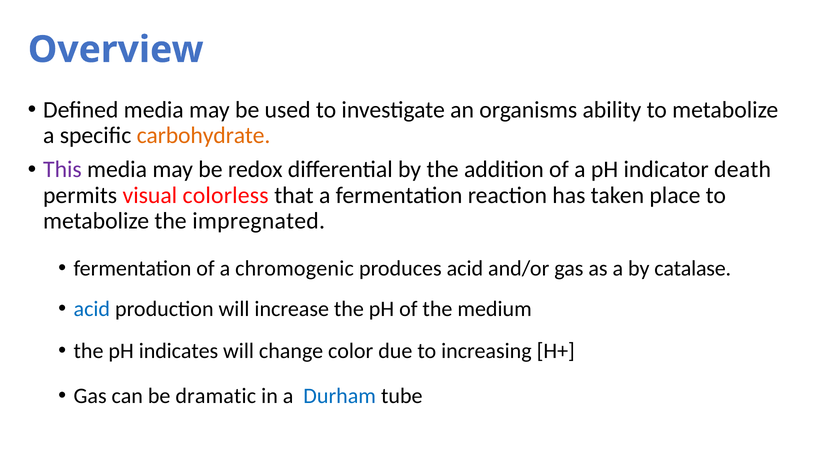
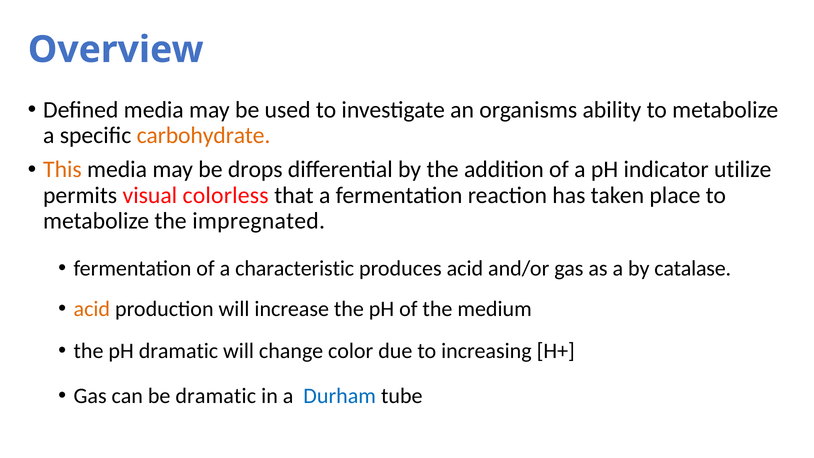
This colour: purple -> orange
redox: redox -> drops
death: death -> utilize
chromogenic: chromogenic -> characteristic
acid at (92, 309) colour: blue -> orange
pH indicates: indicates -> dramatic
